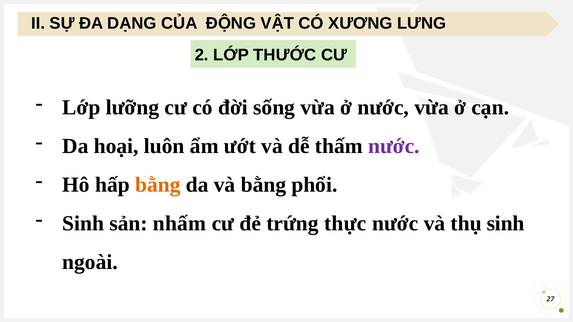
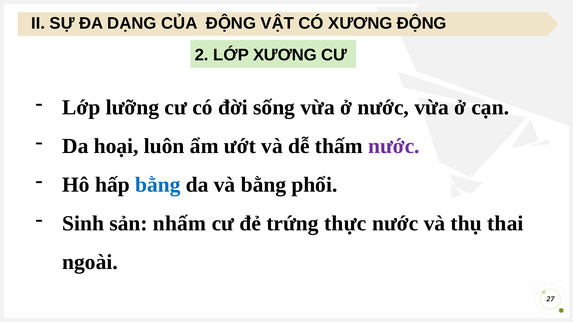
XƯƠNG LƯNG: LƯNG -> ĐỘNG
LỚP THƯỚC: THƯỚC -> XƯƠNG
bằng at (158, 185) colour: orange -> blue
thụ sinh: sinh -> thai
